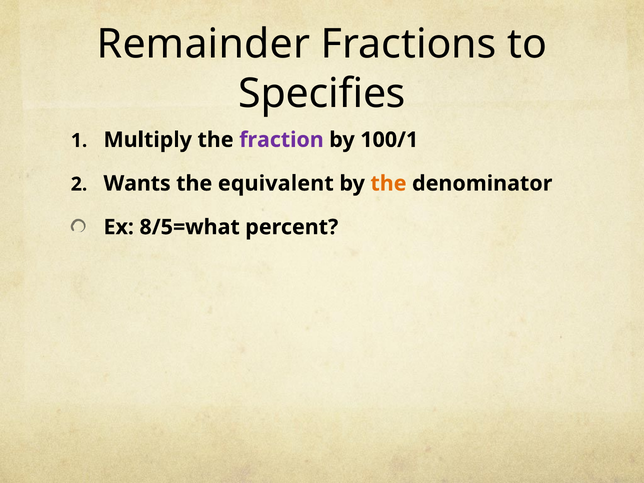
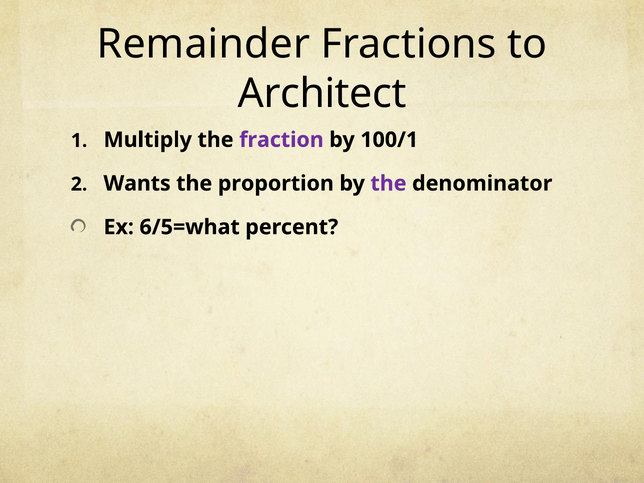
Specifies: Specifies -> Architect
equivalent: equivalent -> proportion
the at (388, 183) colour: orange -> purple
8/5=what: 8/5=what -> 6/5=what
